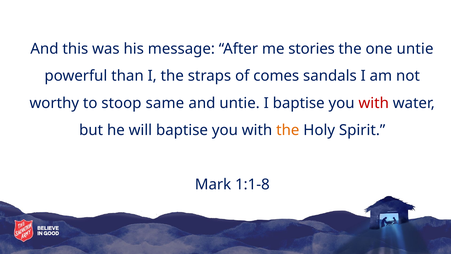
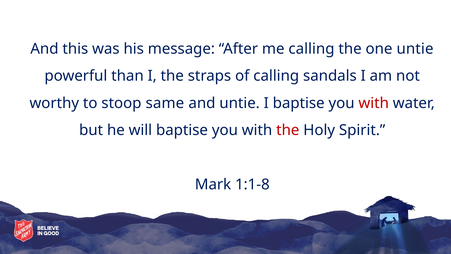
me stories: stories -> calling
of comes: comes -> calling
the at (288, 130) colour: orange -> red
